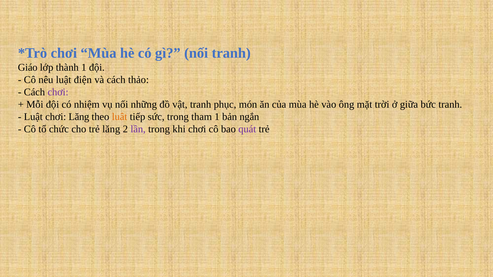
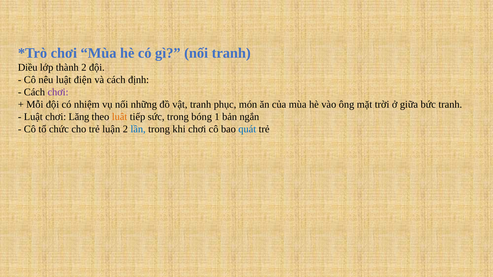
Giáo: Giáo -> Diều
thành 1: 1 -> 2
thảo: thảo -> định
tham: tham -> bóng
trẻ lăng: lăng -> luận
lần colour: purple -> blue
quát colour: purple -> blue
